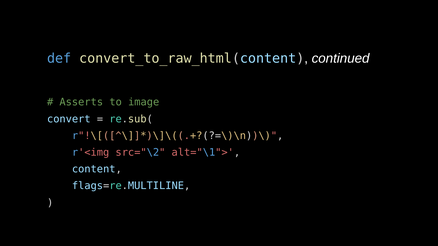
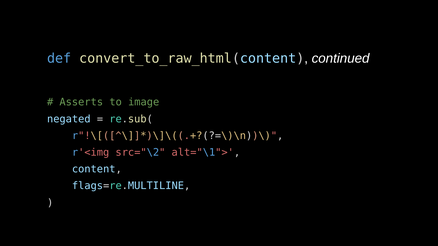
convert: convert -> negated
